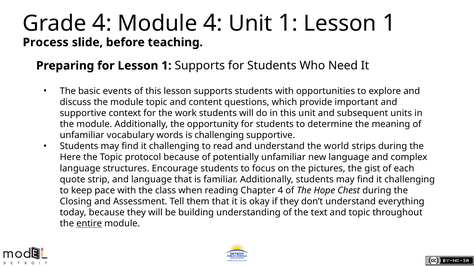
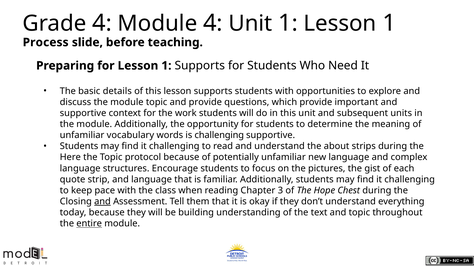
events: events -> details
and content: content -> provide
world: world -> about
Chapter 4: 4 -> 3
and at (102, 202) underline: none -> present
